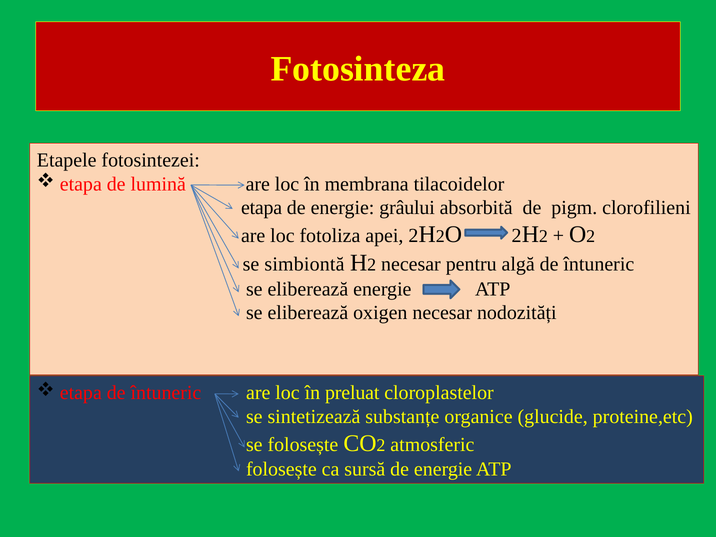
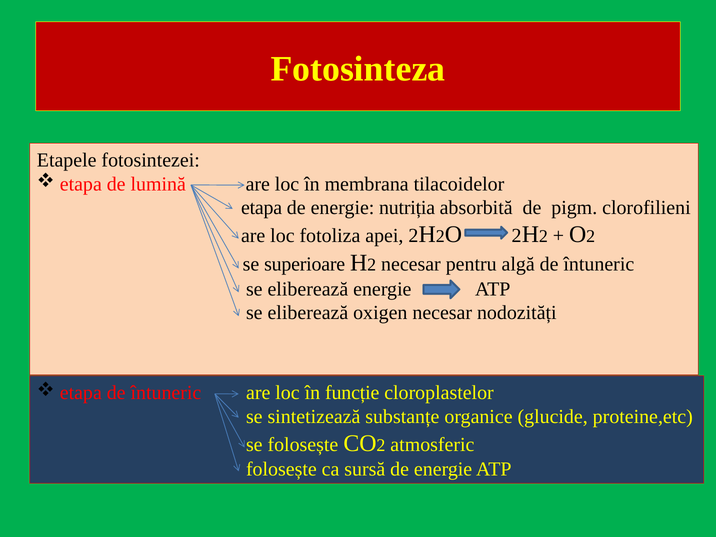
grâului: grâului -> nutriția
simbiontă: simbiontă -> superioare
preluat: preluat -> funcție
